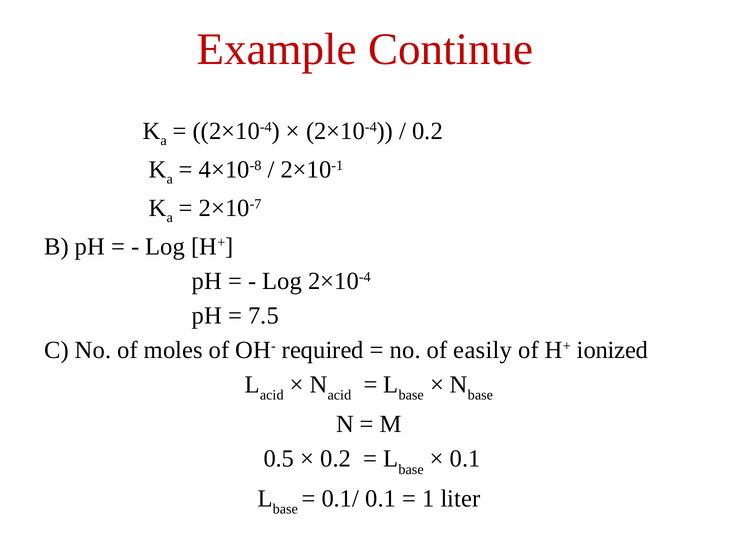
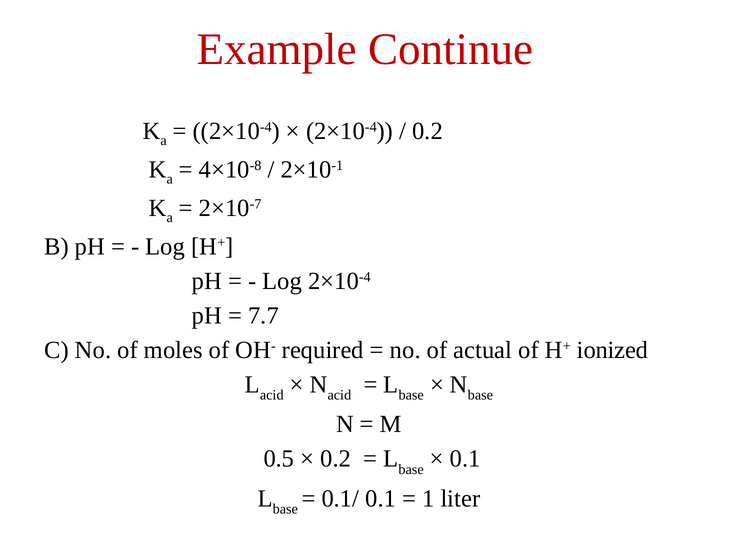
7.5: 7.5 -> 7.7
easily: easily -> actual
